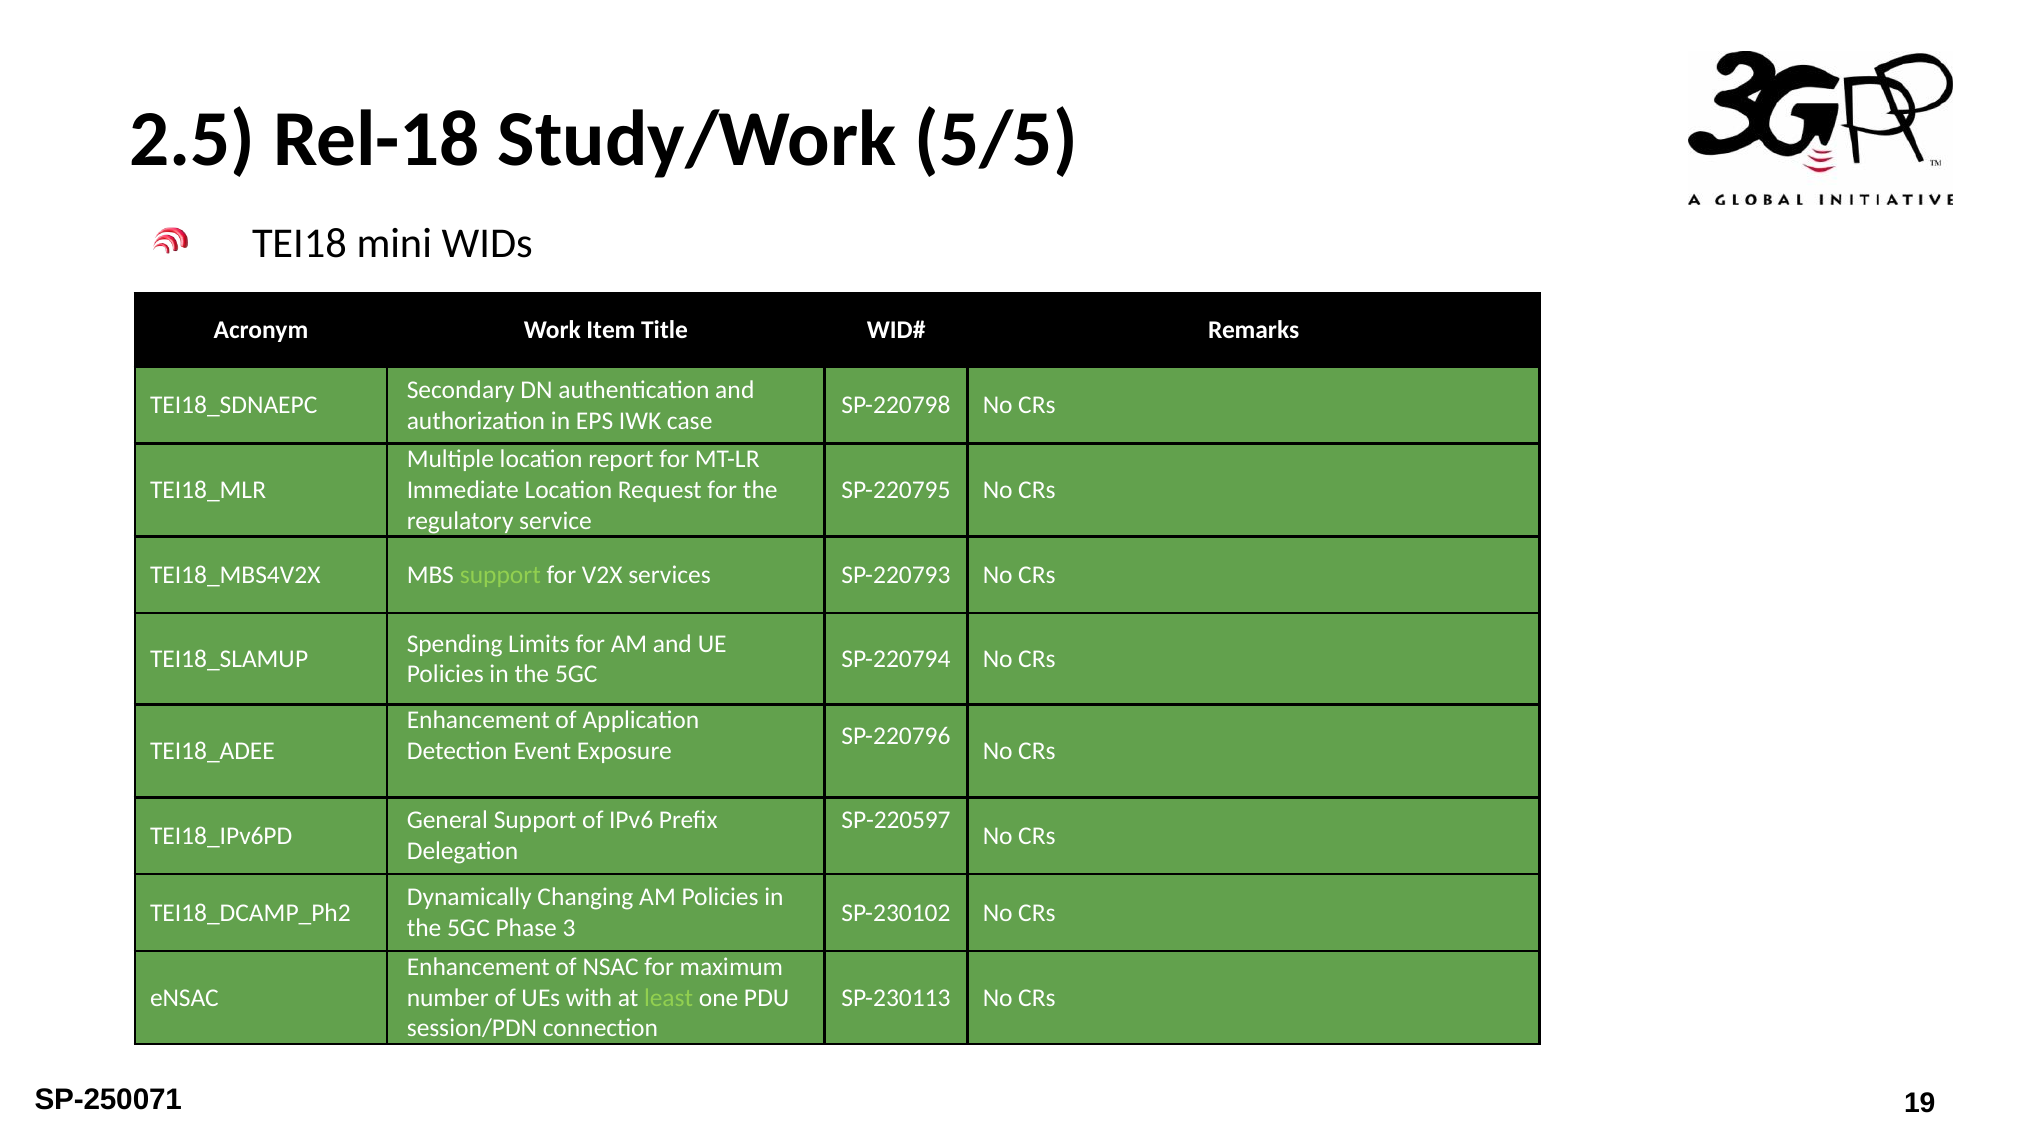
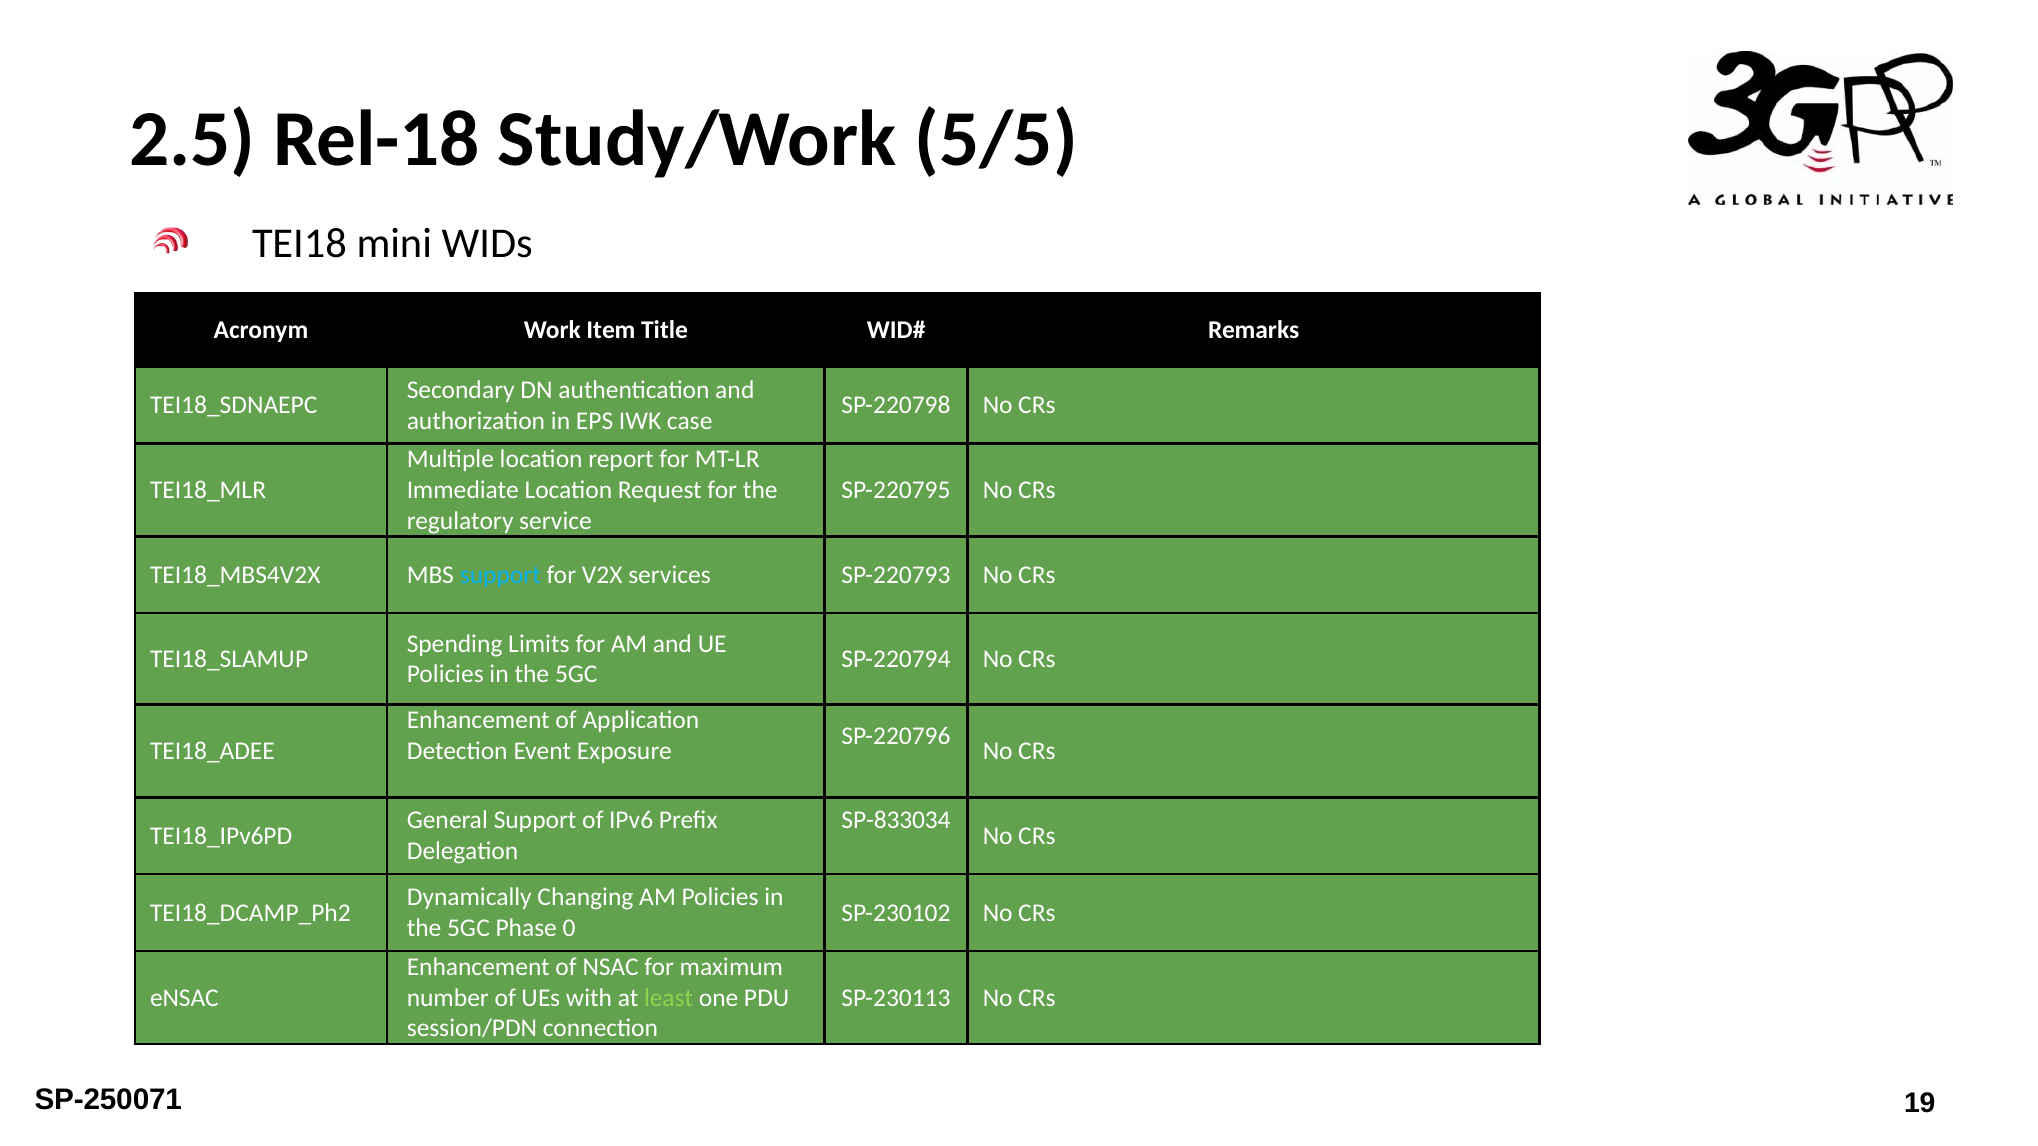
support at (500, 575) colour: light green -> light blue
SP-220597: SP-220597 -> SP-833034
3: 3 -> 0
